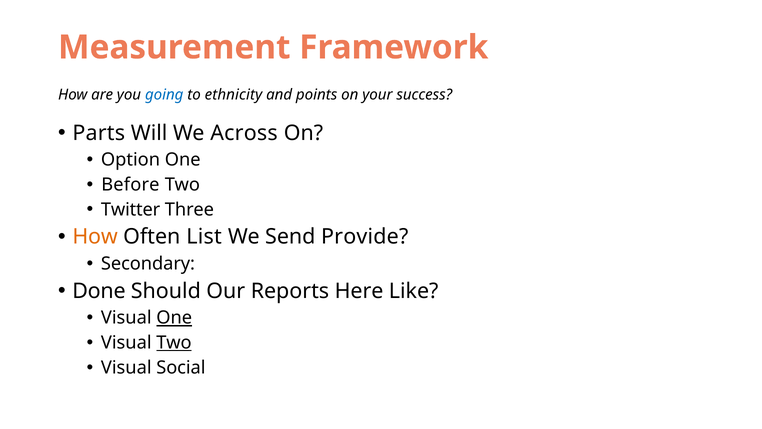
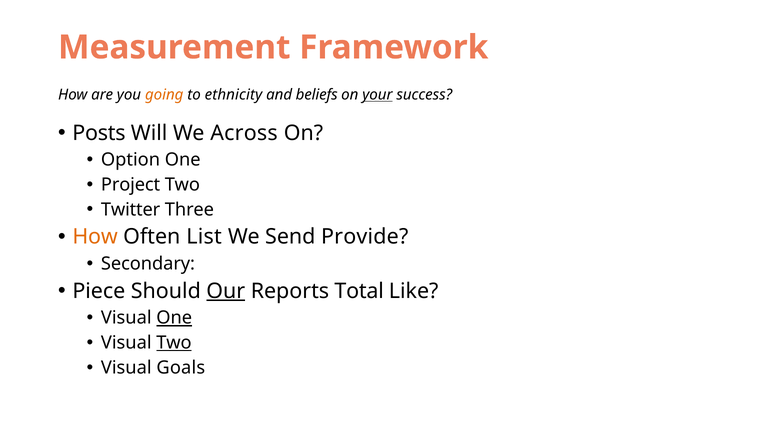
going colour: blue -> orange
points: points -> beliefs
your underline: none -> present
Parts: Parts -> Posts
Before: Before -> Project
Done: Done -> Piece
Our underline: none -> present
Here: Here -> Total
Social: Social -> Goals
